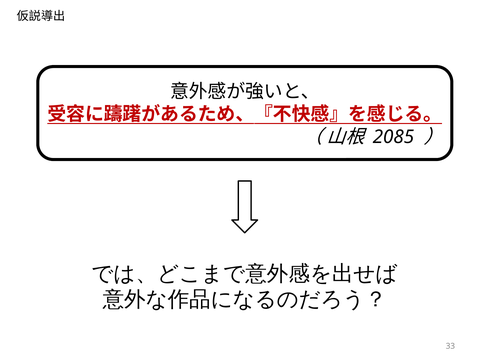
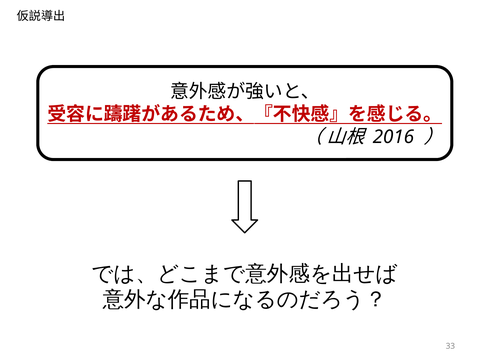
2085: 2085 -> 2016
